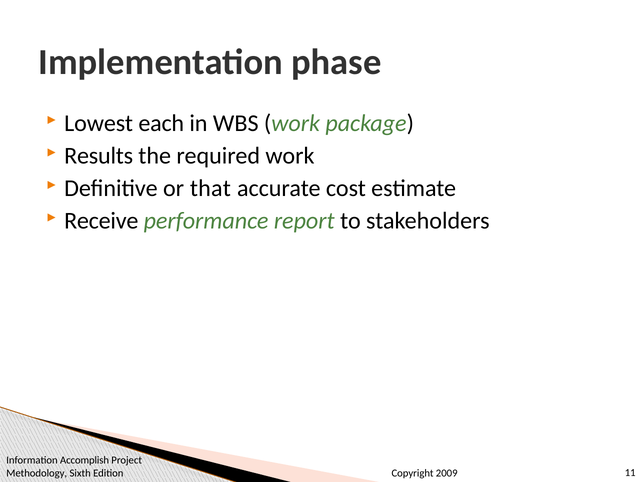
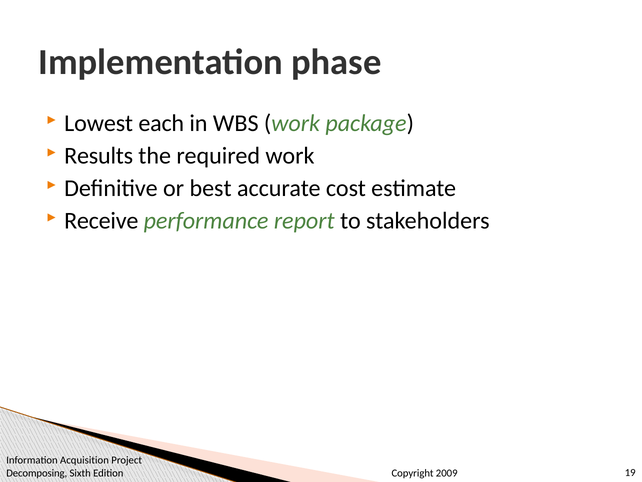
that: that -> best
Accomplish: Accomplish -> Acquisition
Methodology: Methodology -> Decomposing
11: 11 -> 19
